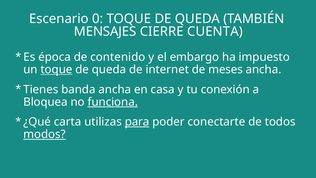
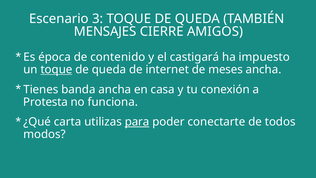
0: 0 -> 3
CUENTA: CUENTA -> AMIGOS
embargo: embargo -> castigará
Bloquea: Bloquea -> Protesta
funciona underline: present -> none
modos underline: present -> none
